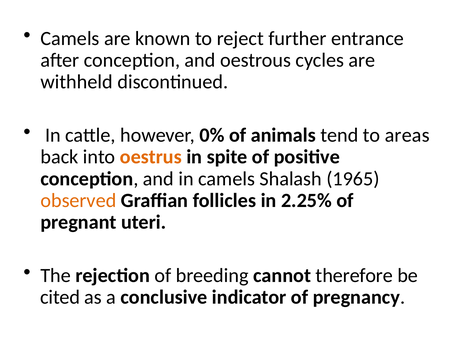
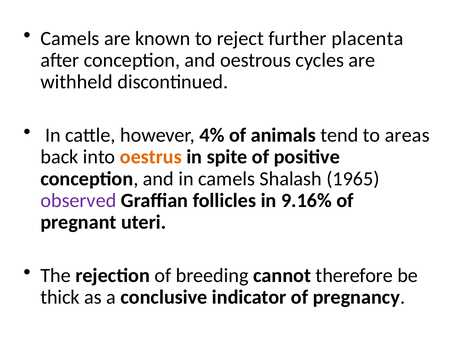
entrance: entrance -> placenta
0%: 0% -> 4%
observed colour: orange -> purple
2.25%: 2.25% -> 9.16%
cited: cited -> thick
